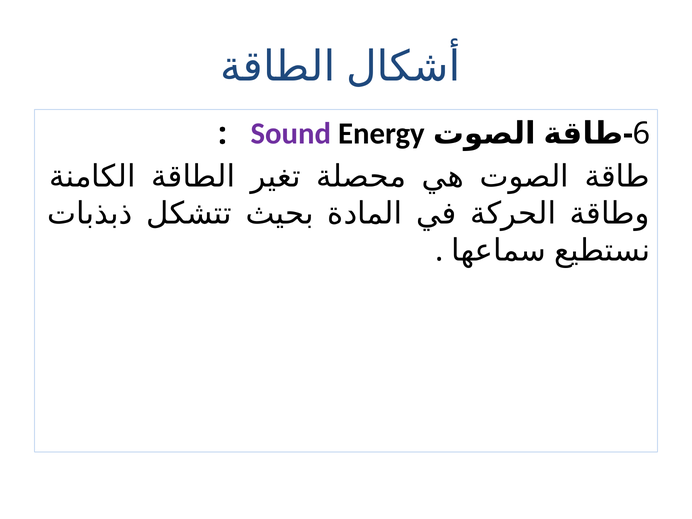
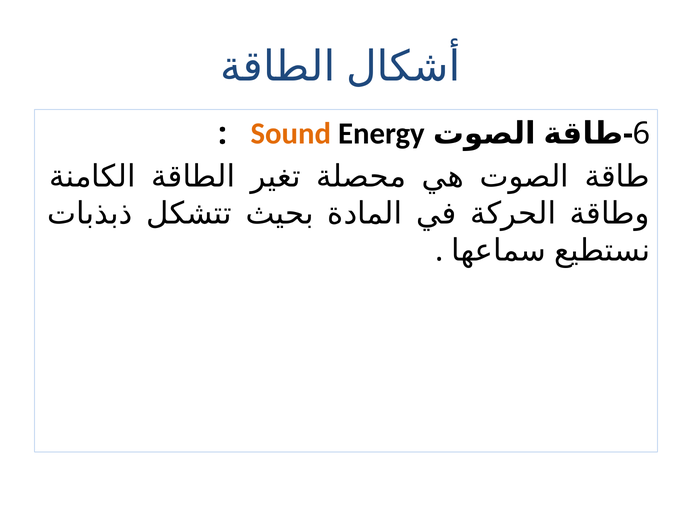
Sound colour: purple -> orange
